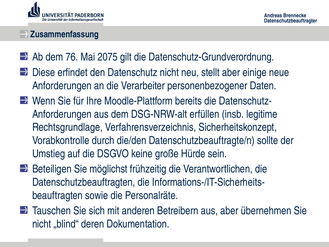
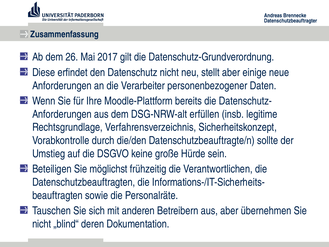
76: 76 -> 26
2075: 2075 -> 2017
